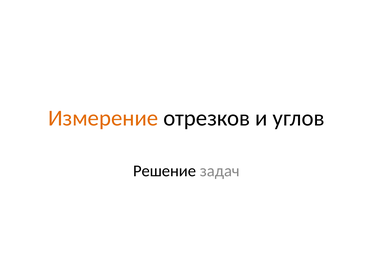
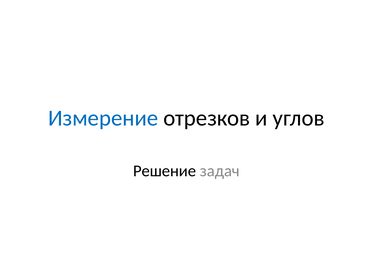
Измерение colour: orange -> blue
